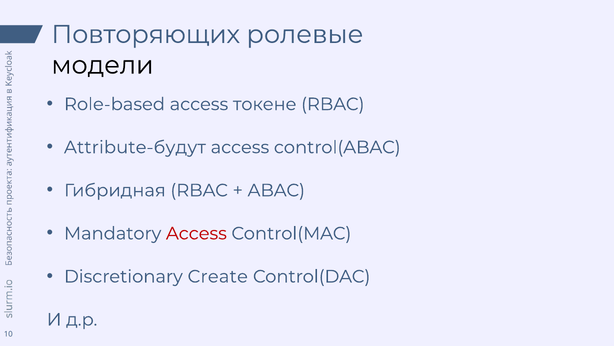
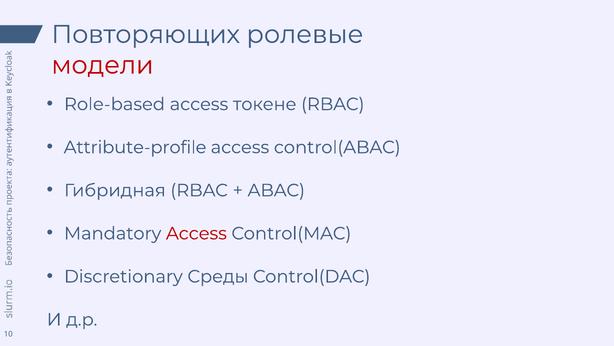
модели colour: black -> red
Attribute-будут: Attribute-будут -> Attribute-profile
Create: Create -> Среды
